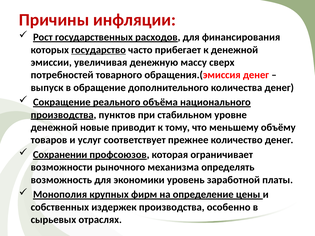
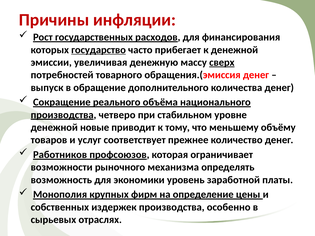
сверх underline: none -> present
пунктов: пунктов -> четверо
Сохранении: Сохранении -> Работников
